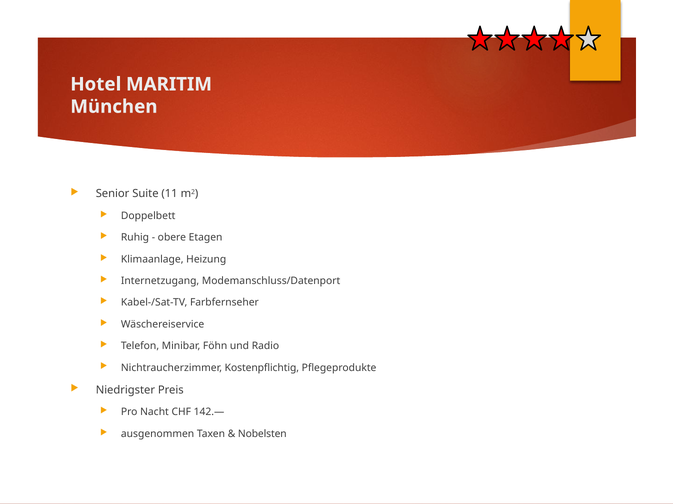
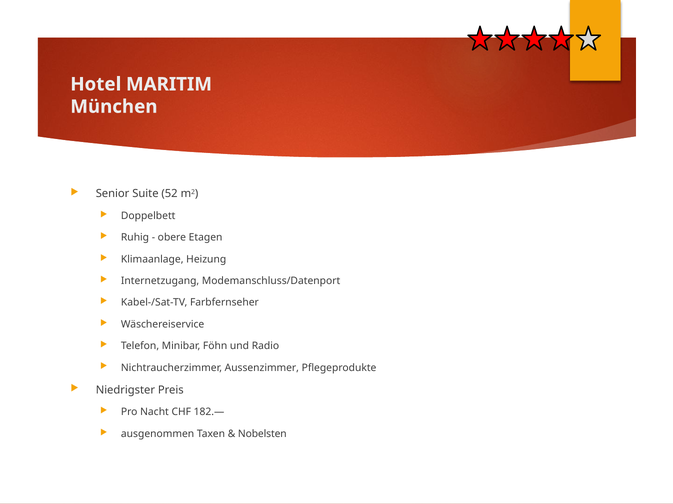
11: 11 -> 52
Kostenpflichtig: Kostenpflichtig -> Aussenzimmer
142.—: 142.— -> 182.—
